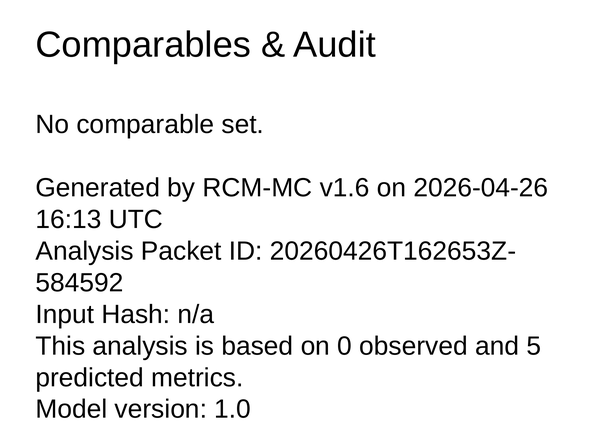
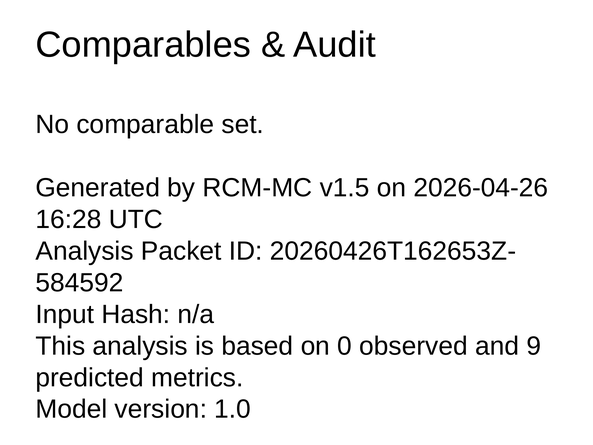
v1.6: v1.6 -> v1.5
16:13: 16:13 -> 16:28
5: 5 -> 9
